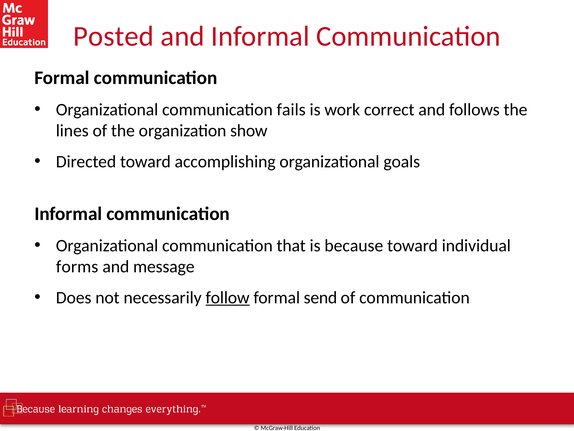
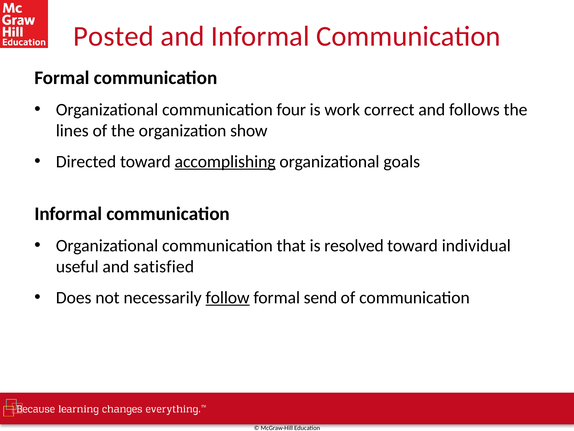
fails: fails -> four
accomplishing underline: none -> present
because: because -> resolved
forms: forms -> useful
message: message -> satisfied
